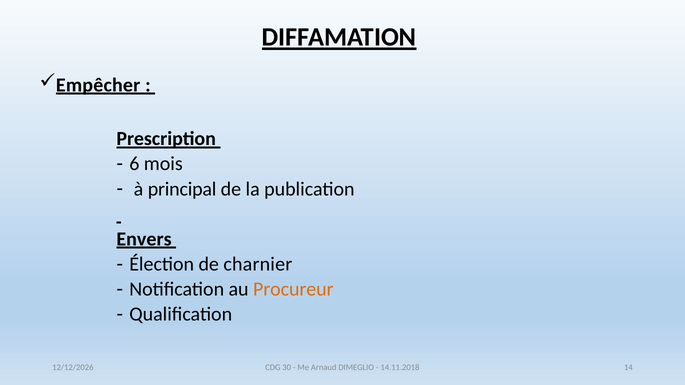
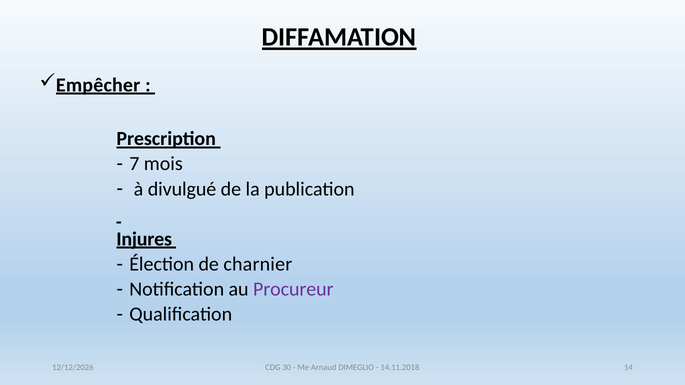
6: 6 -> 7
principal: principal -> divulgué
Envers: Envers -> Injures
Procureur colour: orange -> purple
